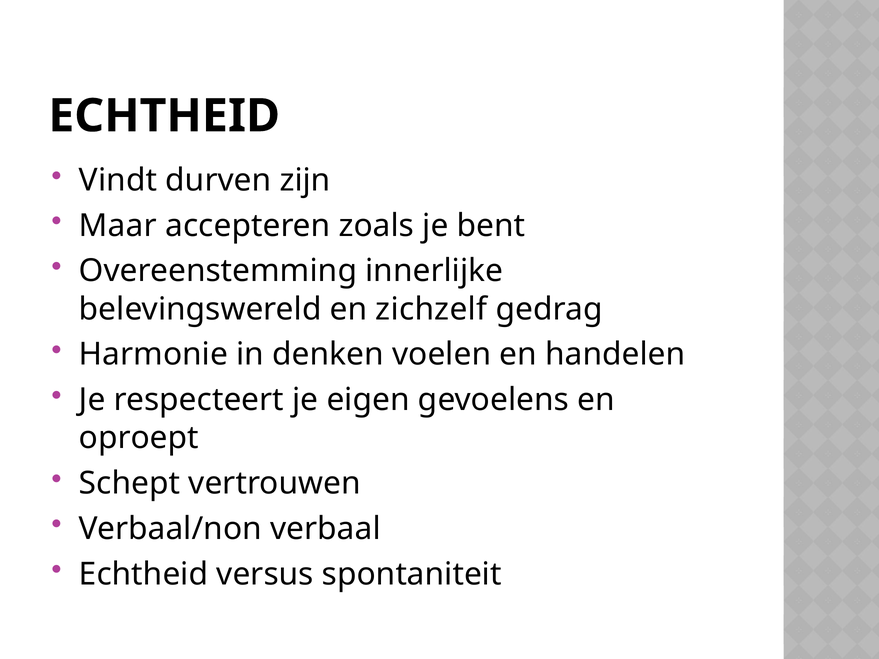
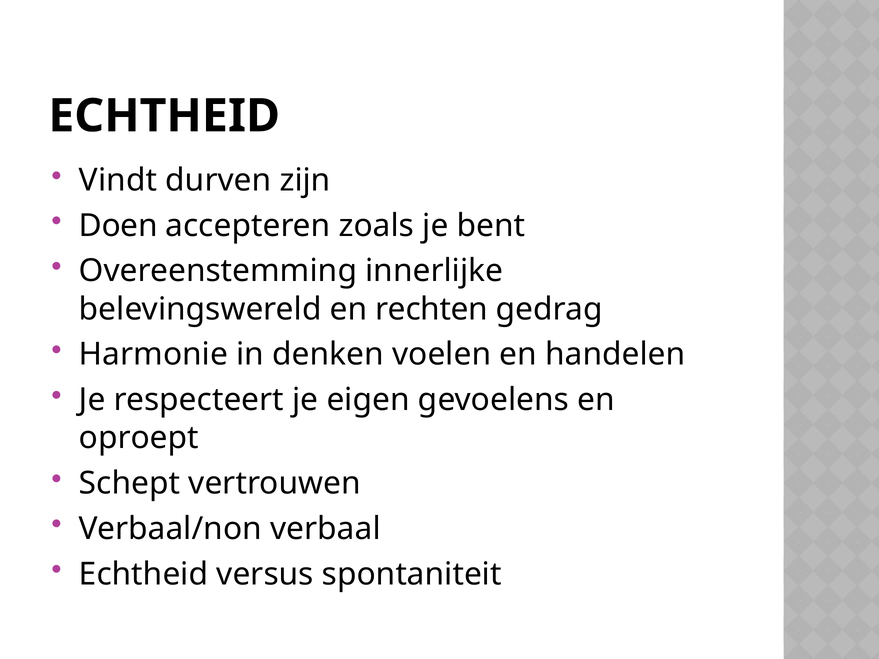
Maar: Maar -> Doen
zichzelf: zichzelf -> rechten
